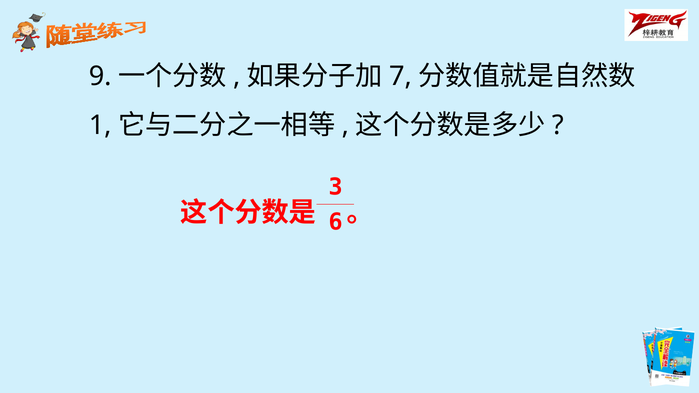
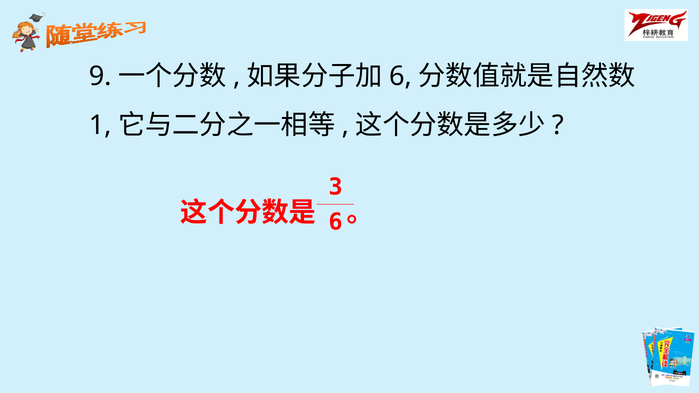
7 at (400, 76): 7 -> 6
